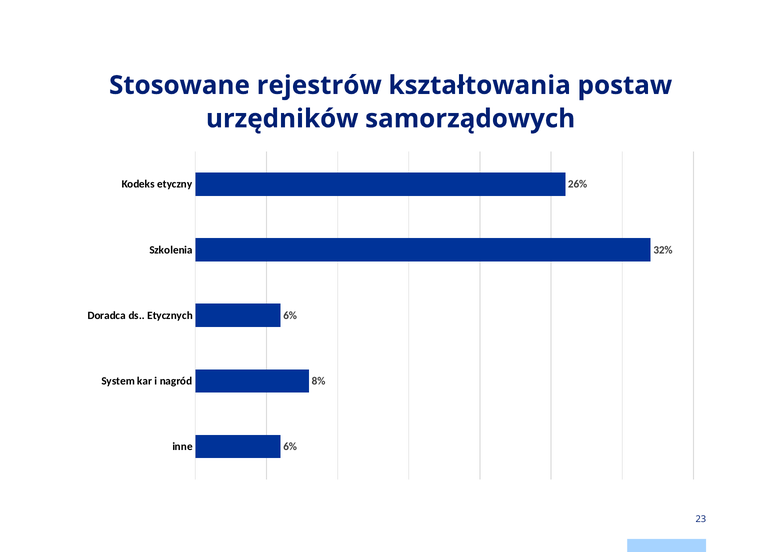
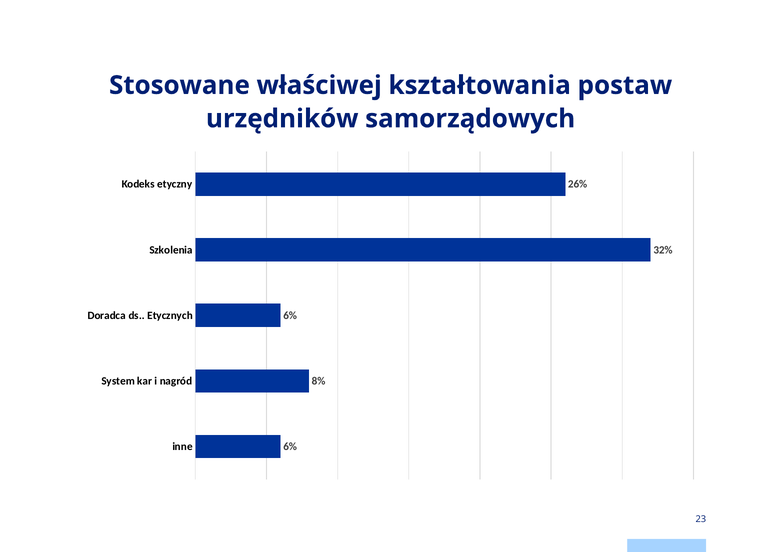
rejestrów: rejestrów -> właściwej
